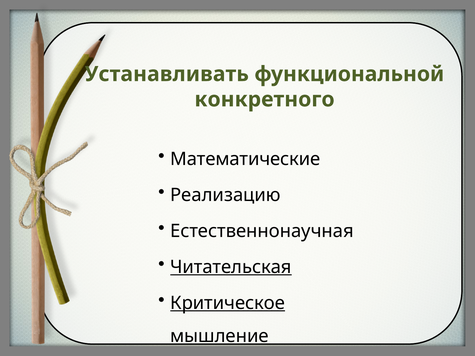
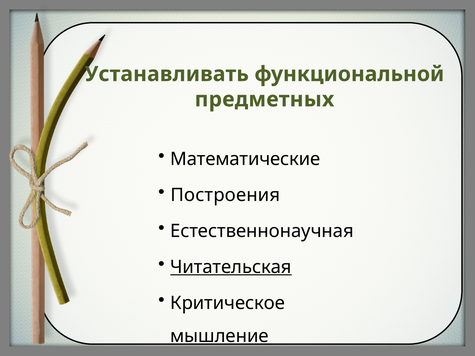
конкретного: конкретного -> предметных
Реализацию: Реализацию -> Построения
Критическое underline: present -> none
